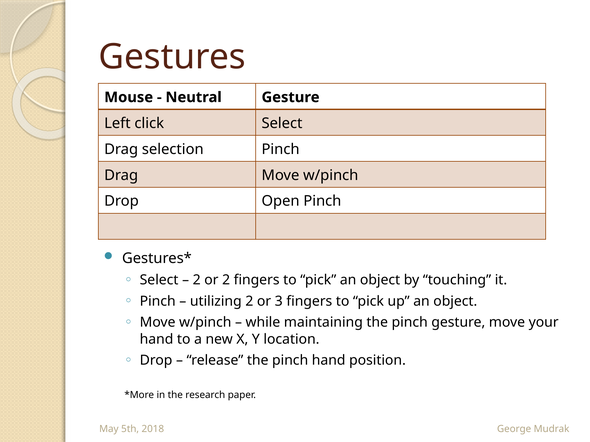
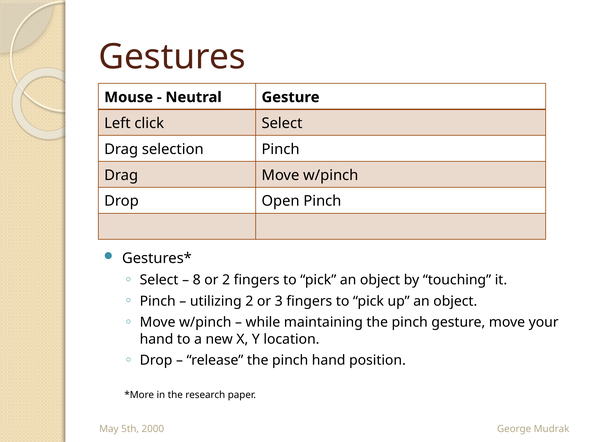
2 at (197, 280): 2 -> 8
2018: 2018 -> 2000
